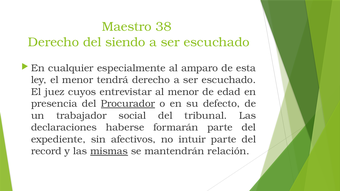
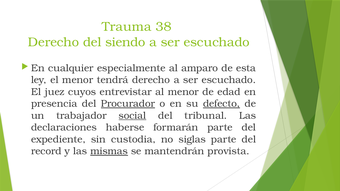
Maestro: Maestro -> Trauma
defecto underline: none -> present
social underline: none -> present
afectivos: afectivos -> custodia
intuir: intuir -> siglas
relación: relación -> provista
